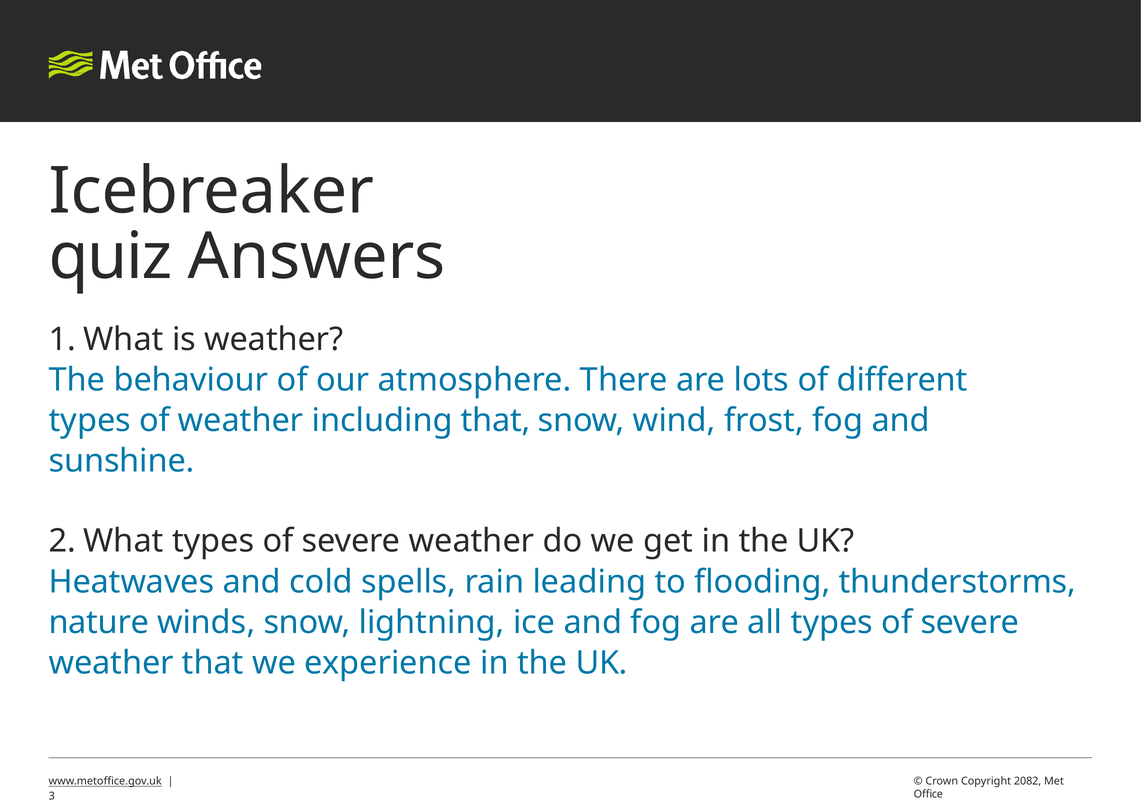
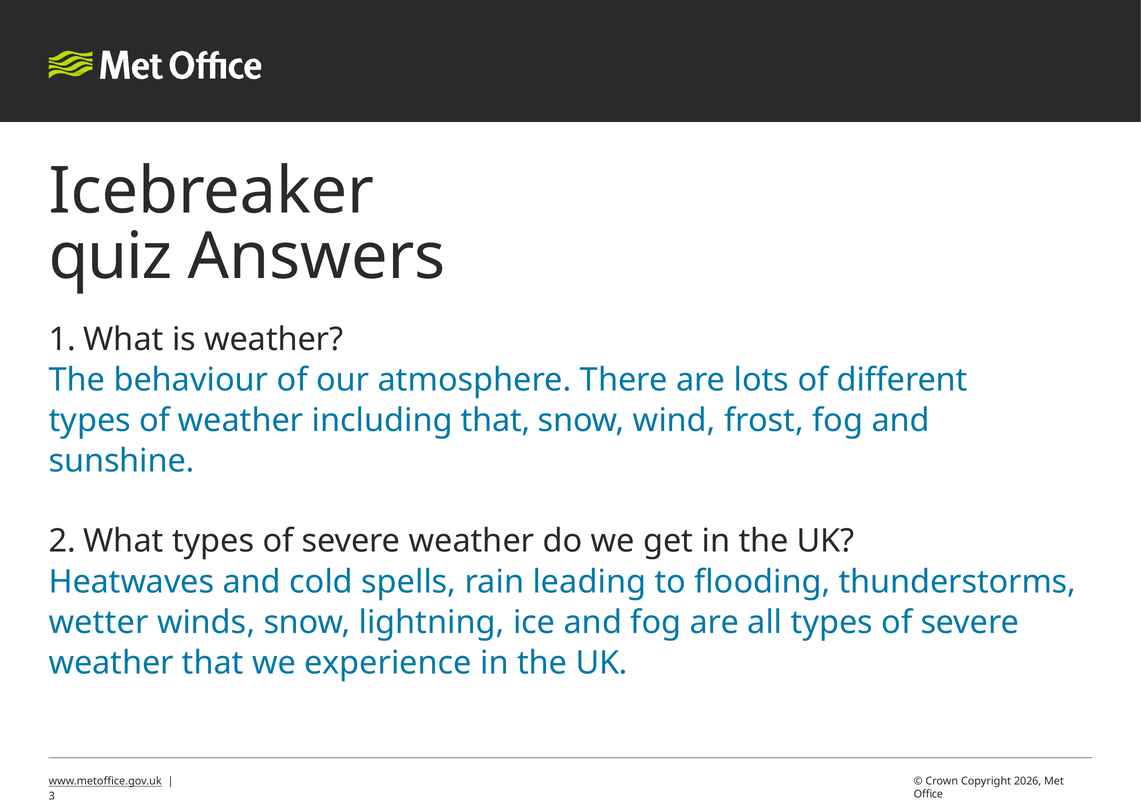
nature: nature -> wetter
2082: 2082 -> 2026
